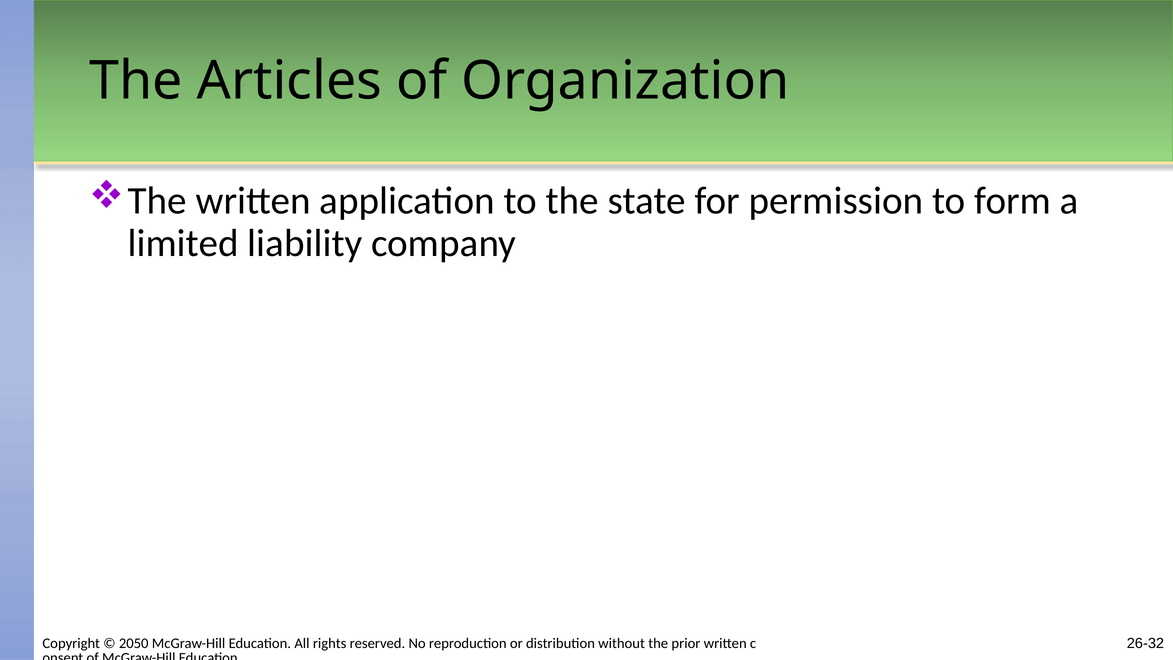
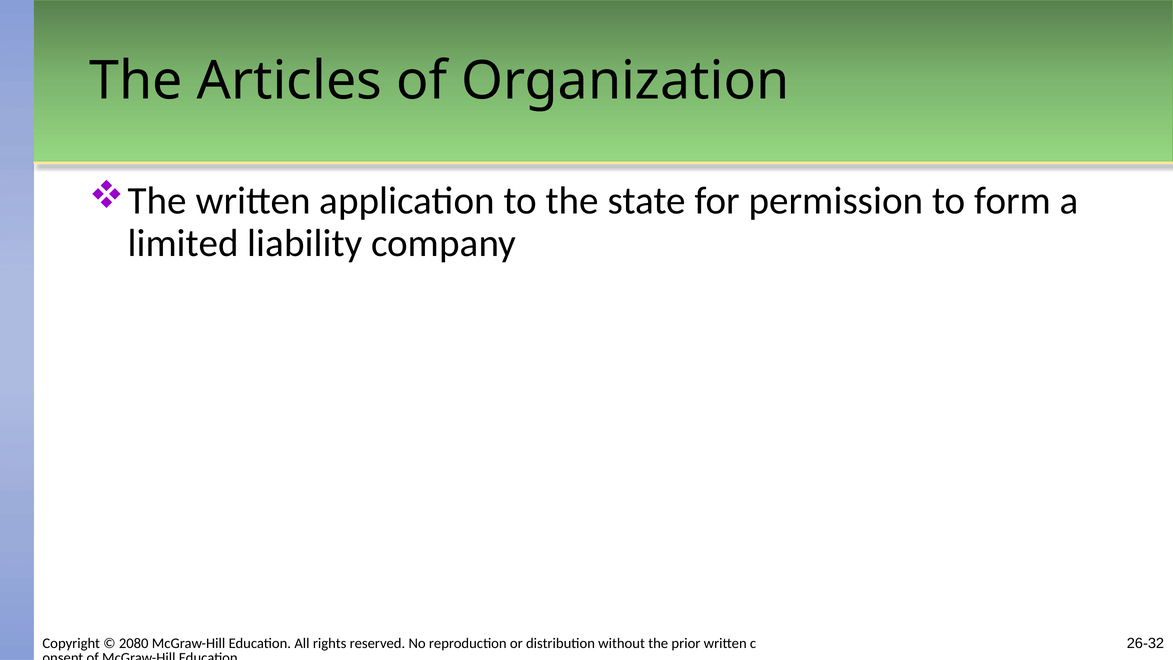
2050: 2050 -> 2080
